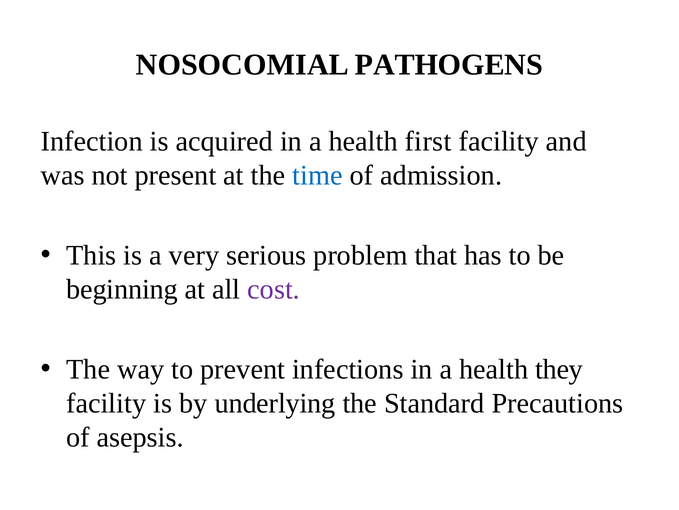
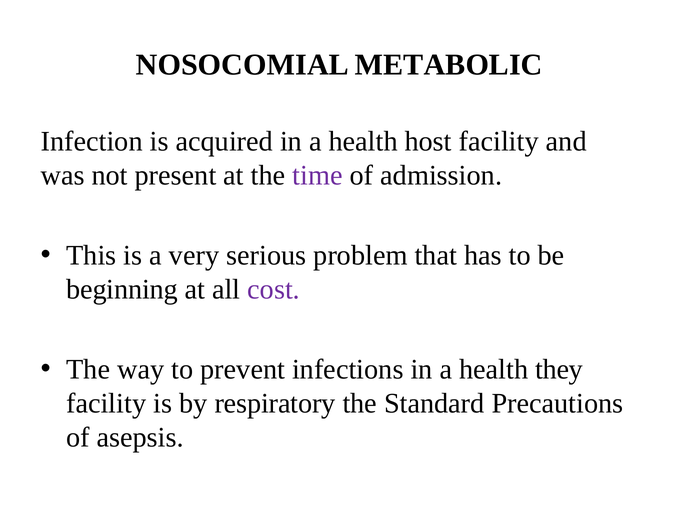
PATHOGENS: PATHOGENS -> METABOLIC
first: first -> host
time colour: blue -> purple
underlying: underlying -> respiratory
